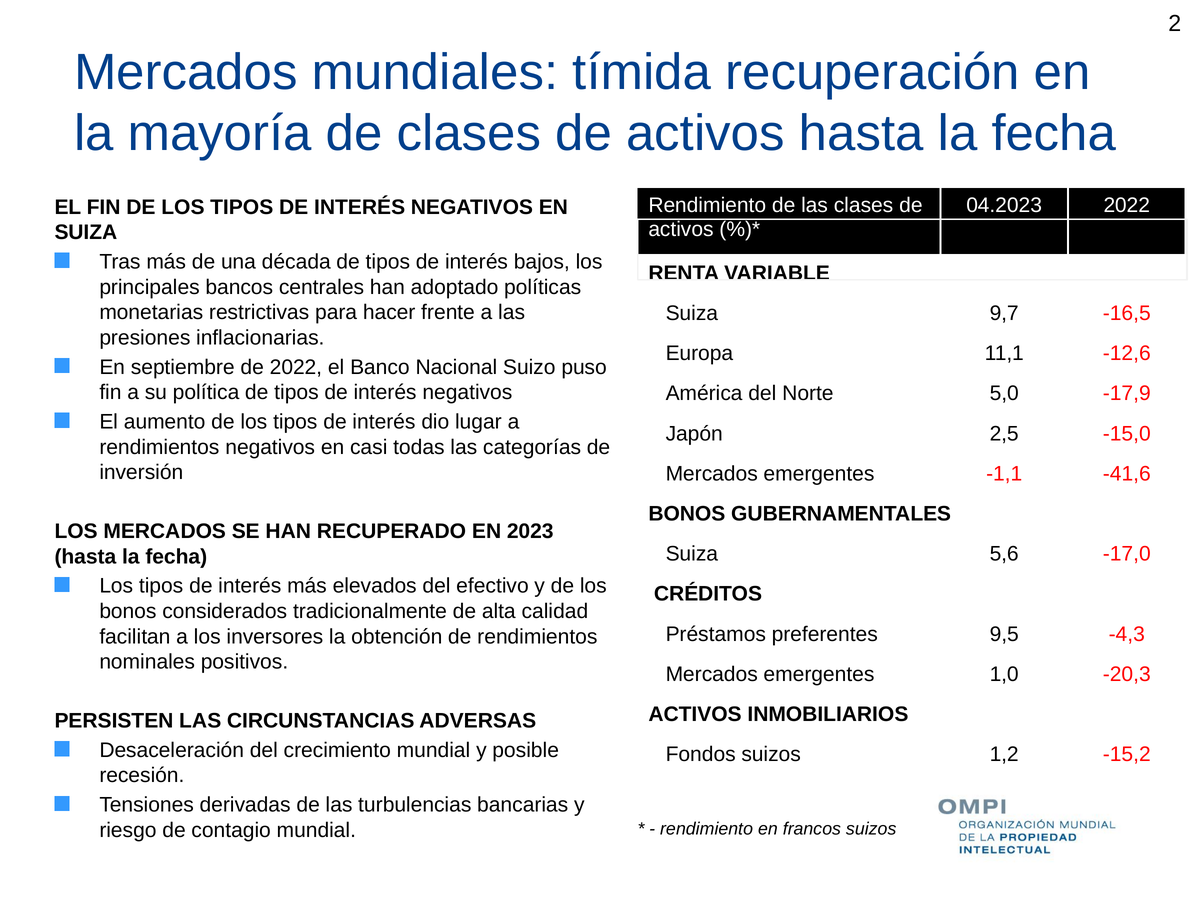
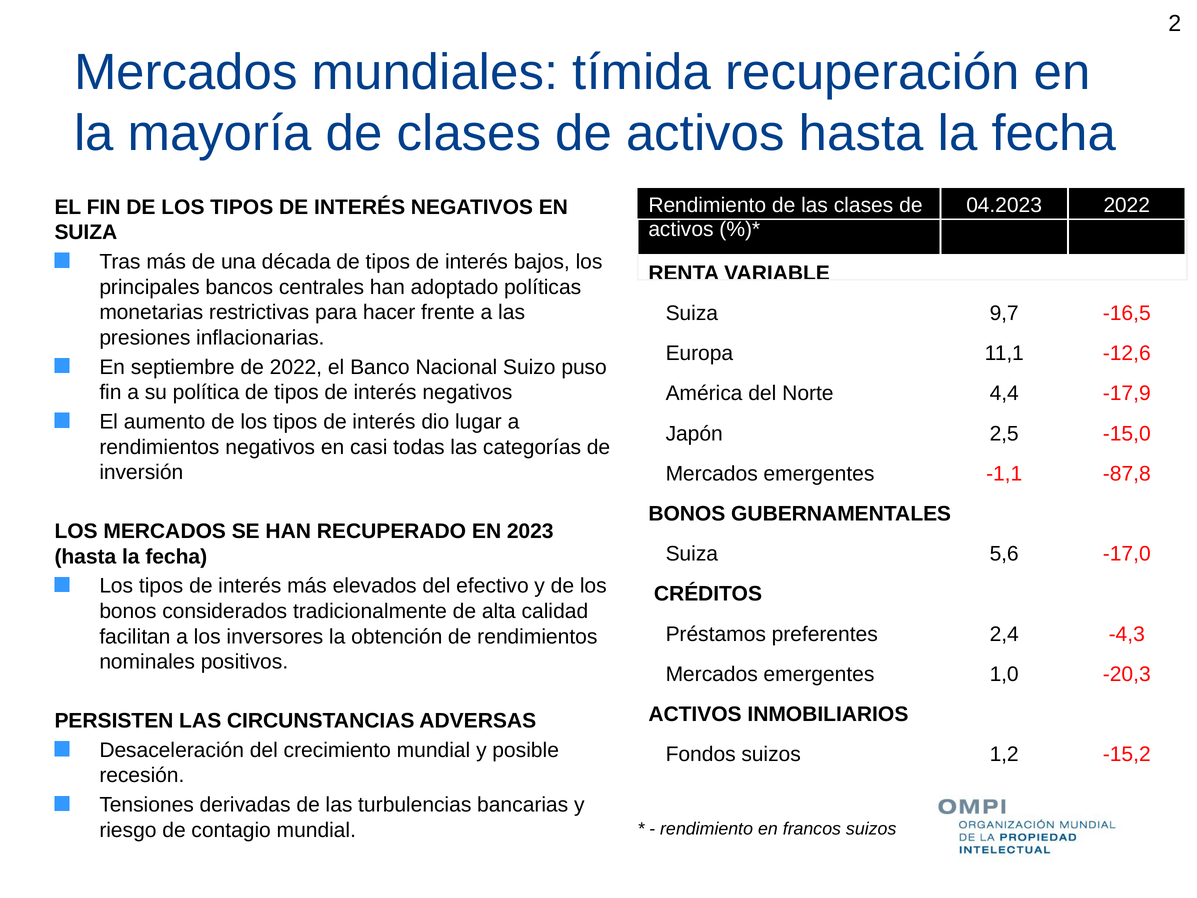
5,0: 5,0 -> 4,4
-41,6: -41,6 -> -87,8
9,5: 9,5 -> 2,4
